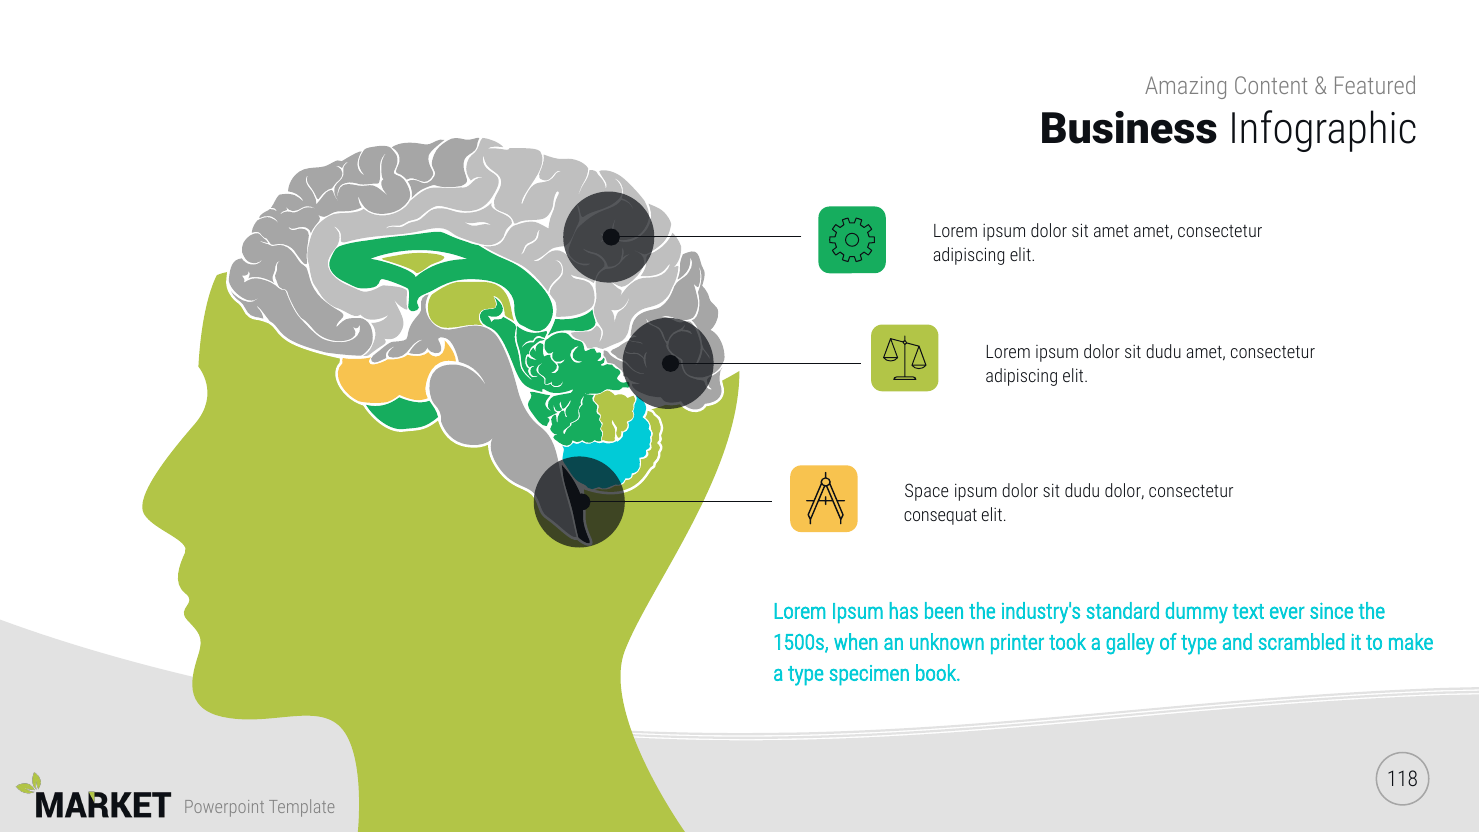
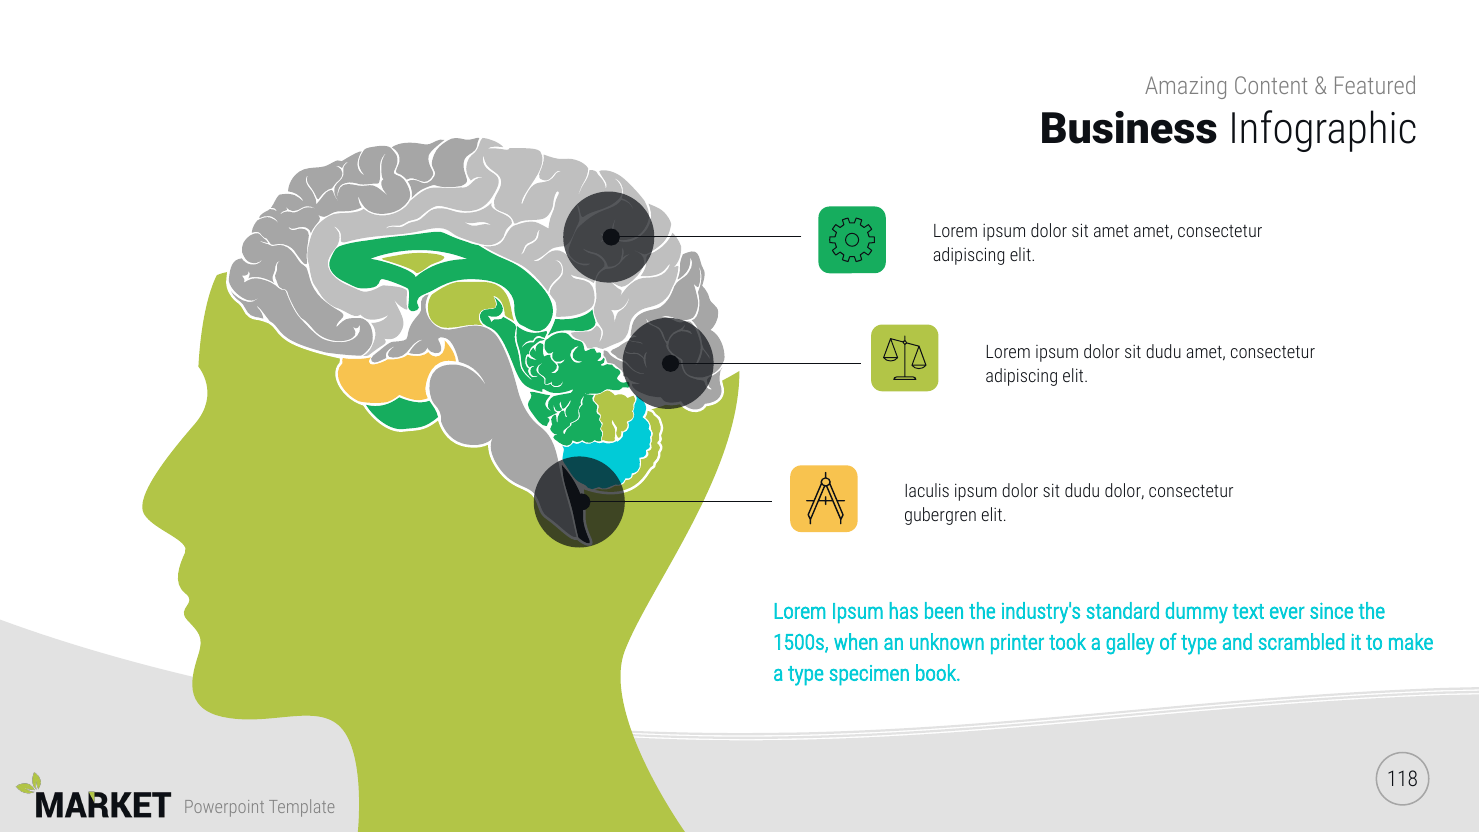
Space: Space -> Iaculis
consequat: consequat -> gubergren
